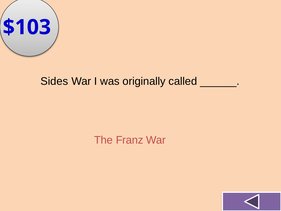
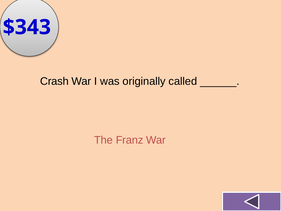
$103: $103 -> $343
Sides: Sides -> Crash
